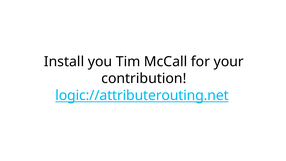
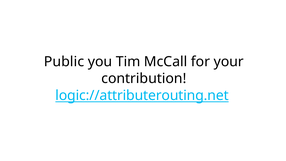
Install: Install -> Public
